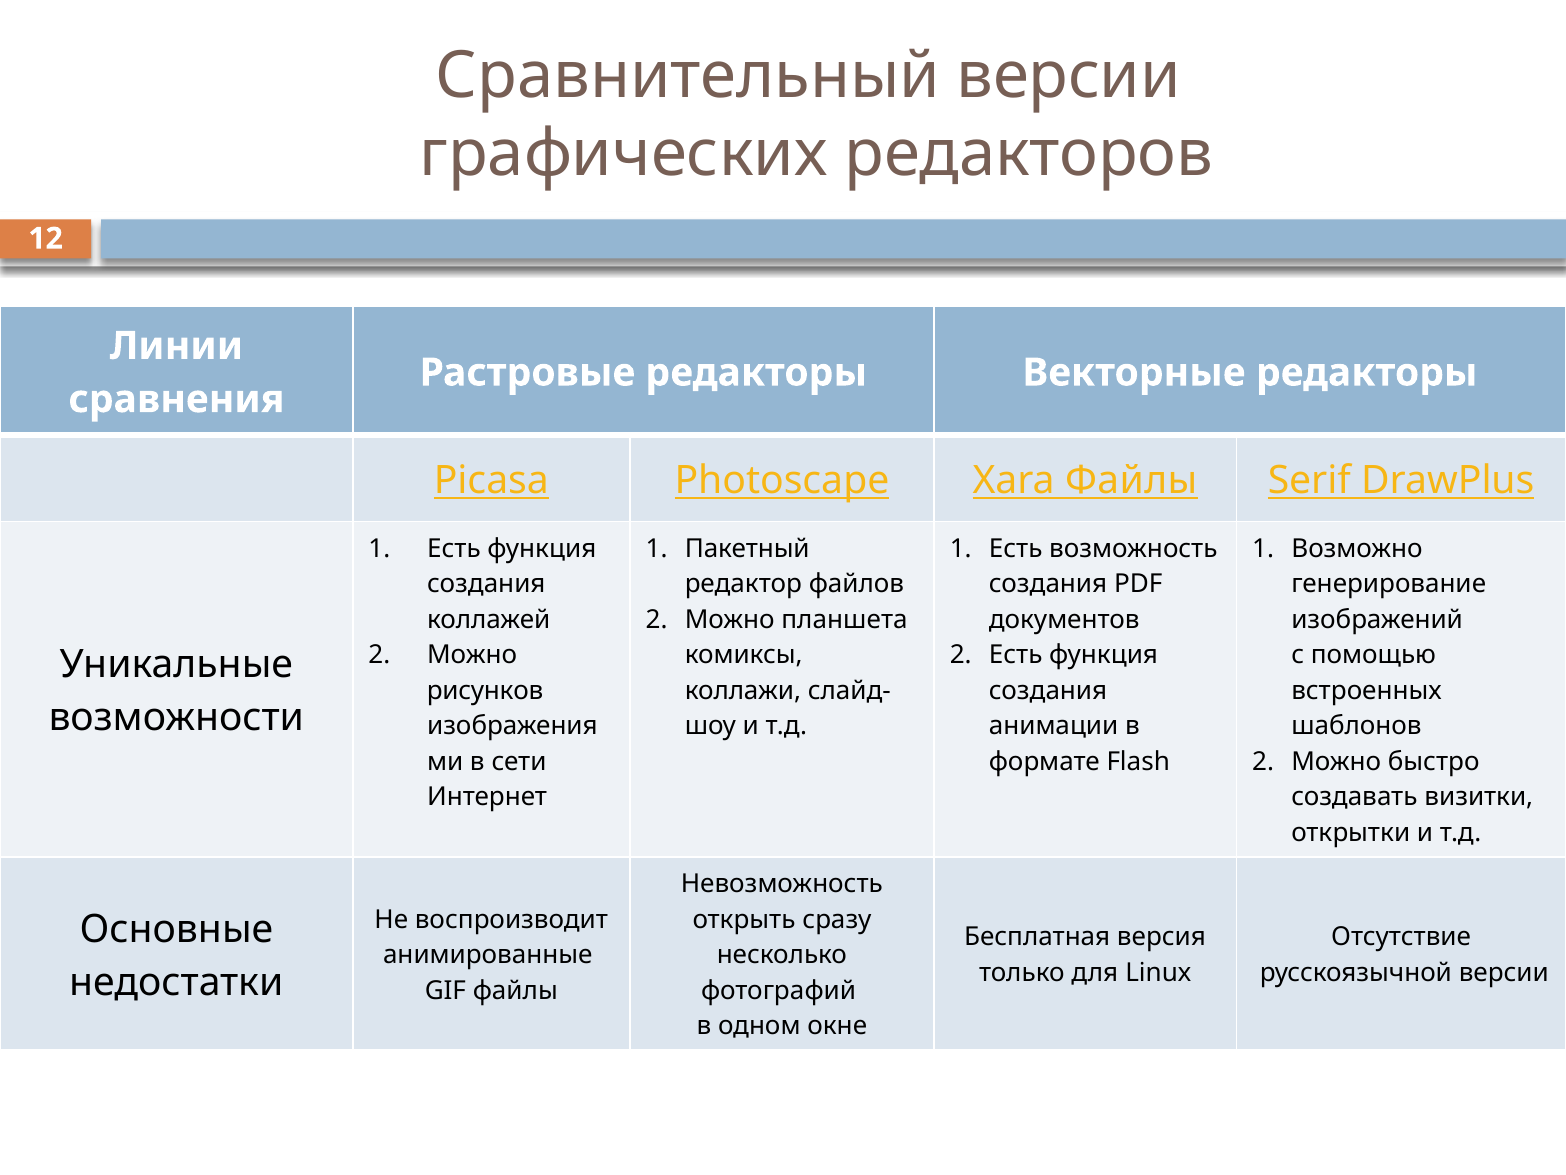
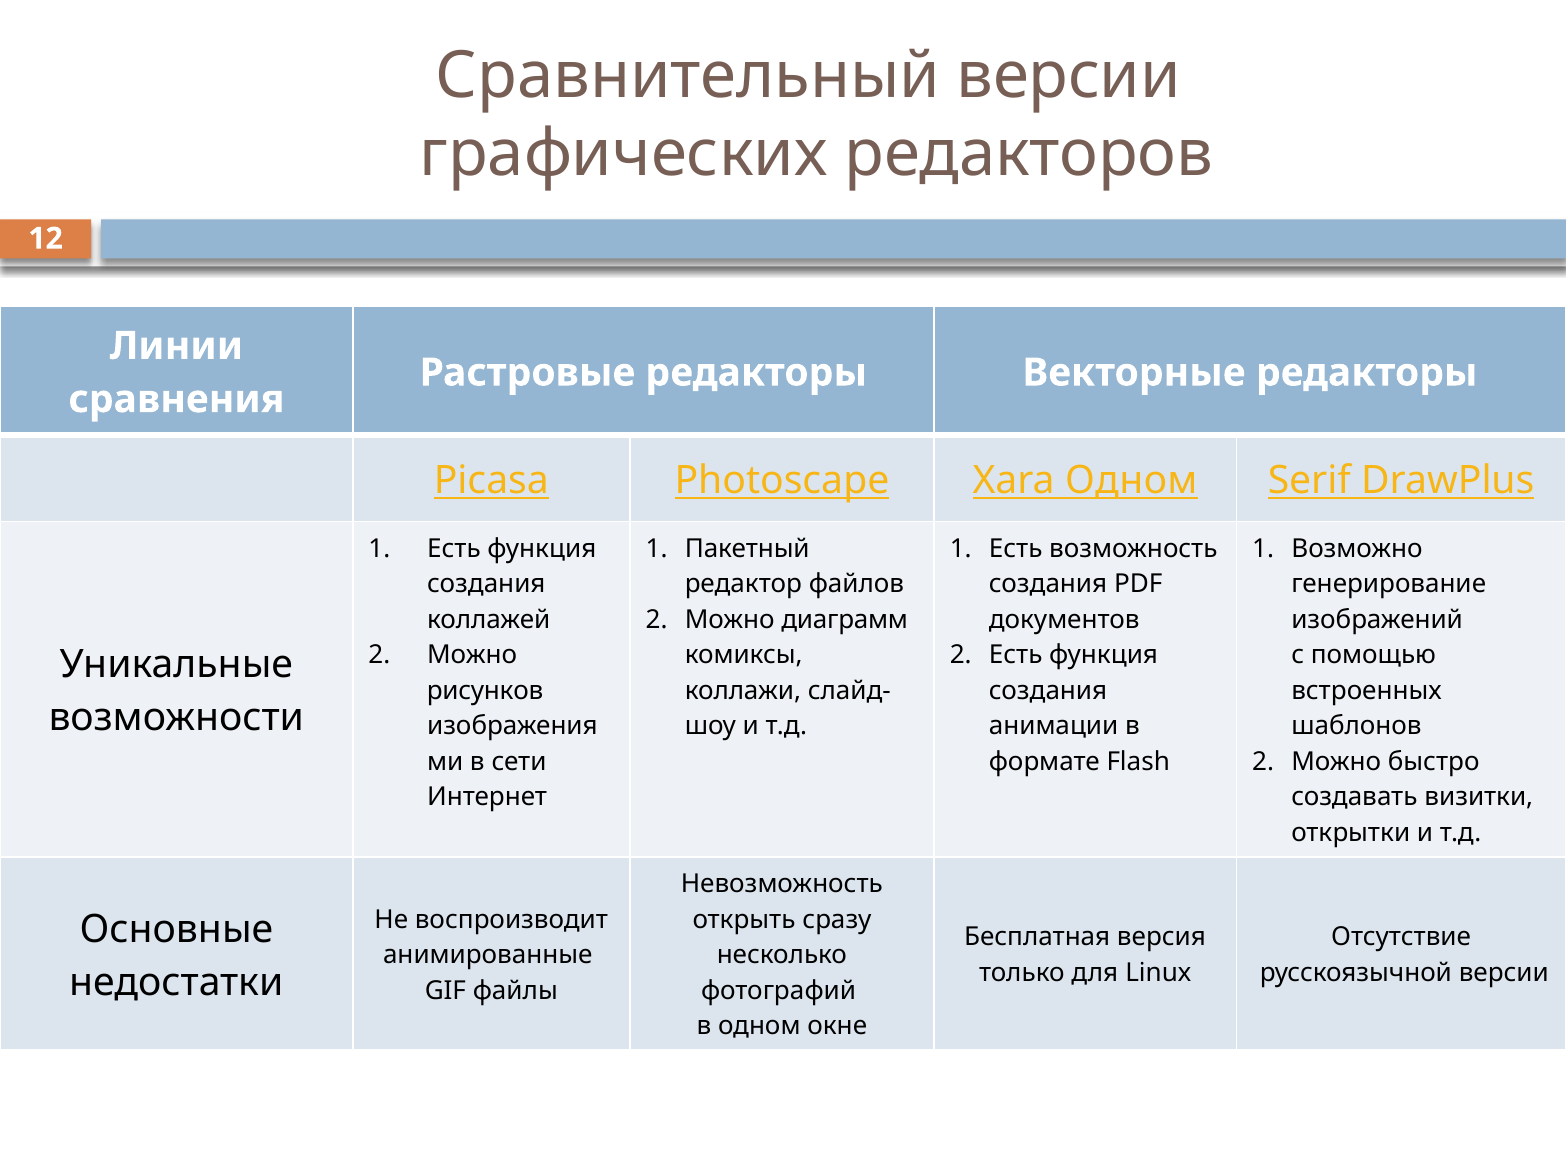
Xara Файлы: Файлы -> Одном
планшета: планшета -> диаграмм
